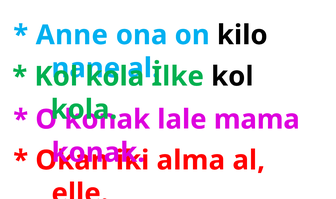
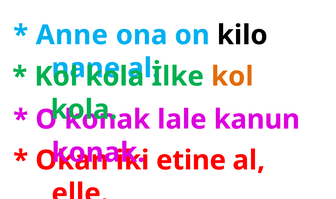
kol at (232, 76) colour: black -> orange
mama: mama -> kanun
alma: alma -> etine
